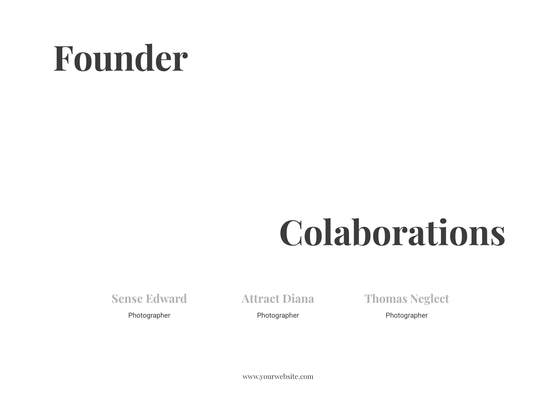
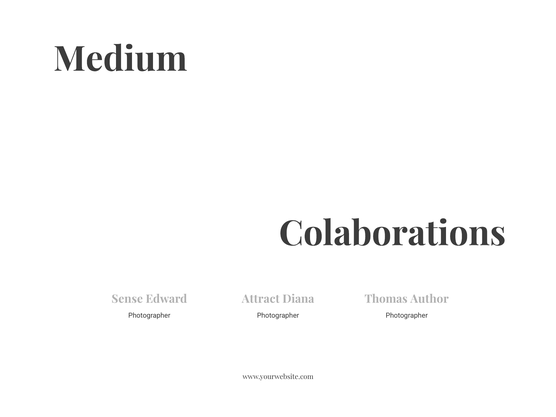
Founder: Founder -> Medium
Neglect: Neglect -> Author
